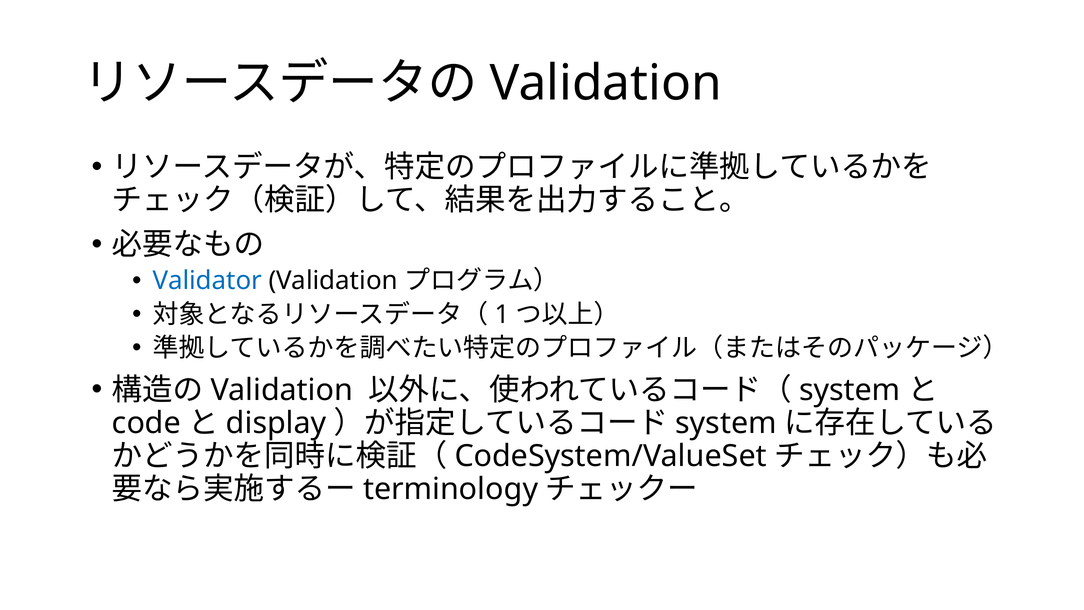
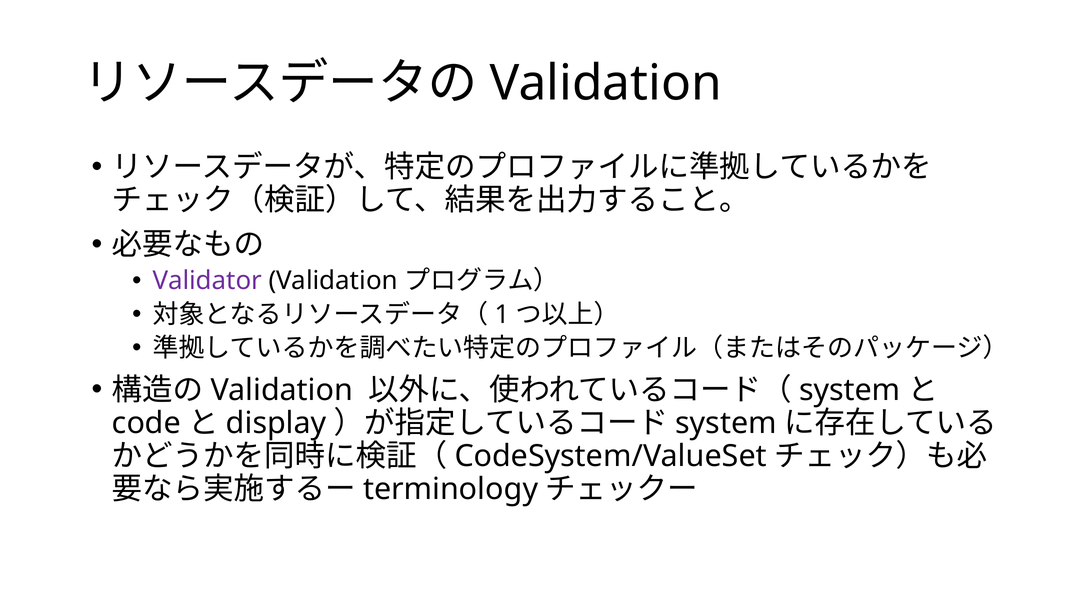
Validator colour: blue -> purple
